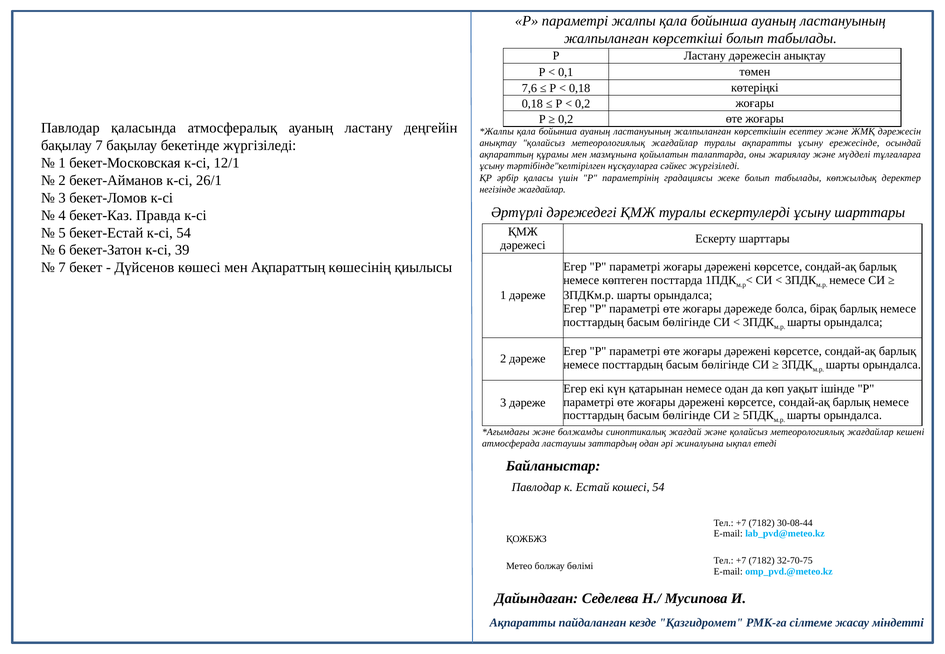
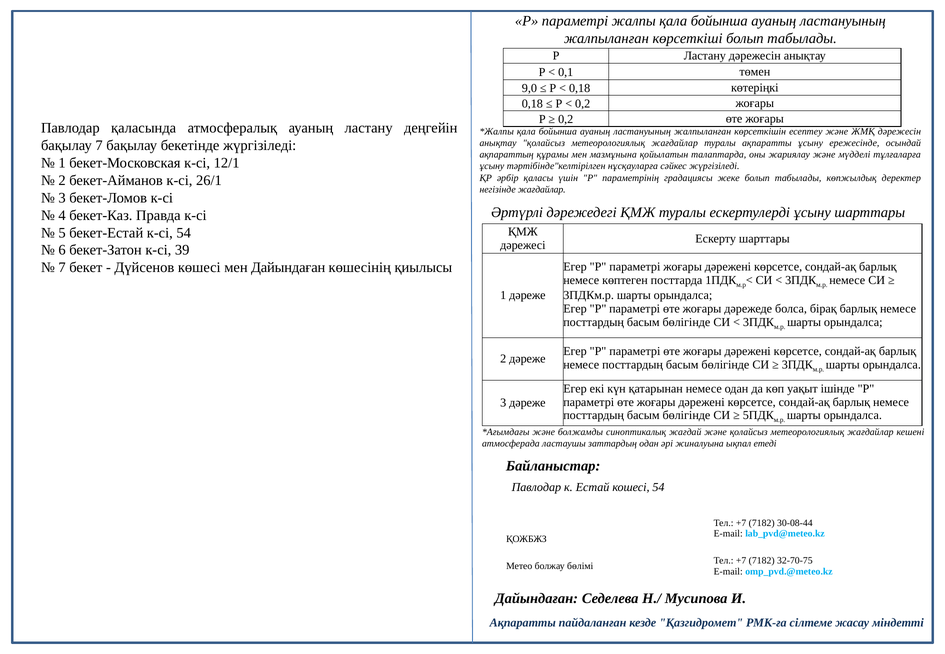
7,6: 7,6 -> 9,0
мен Ақпараттың: Ақпараттың -> Дайындаған
